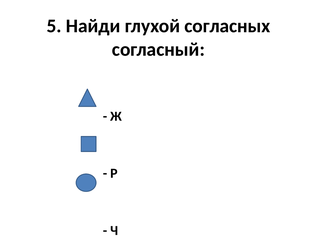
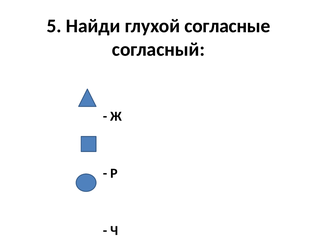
согласных: согласных -> согласные
